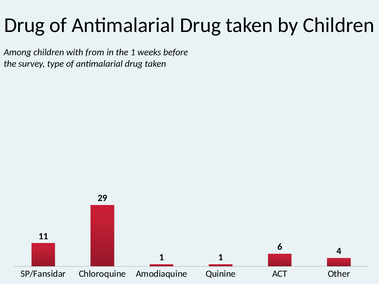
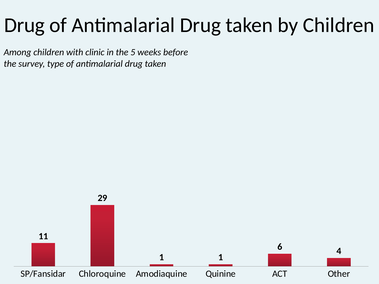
from: from -> clinic
the 1: 1 -> 5
